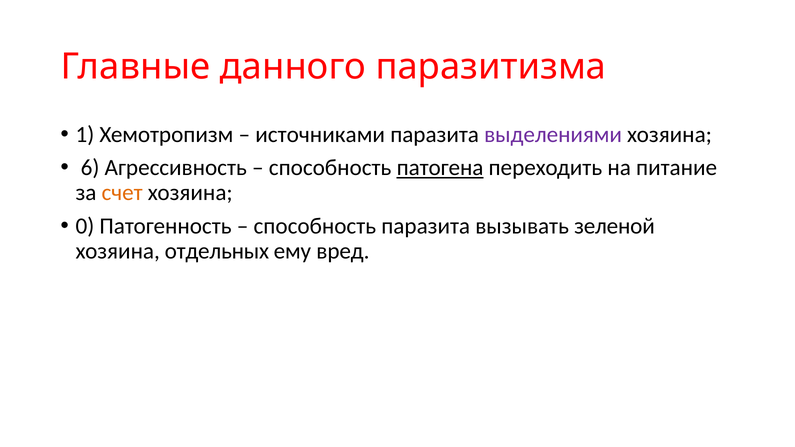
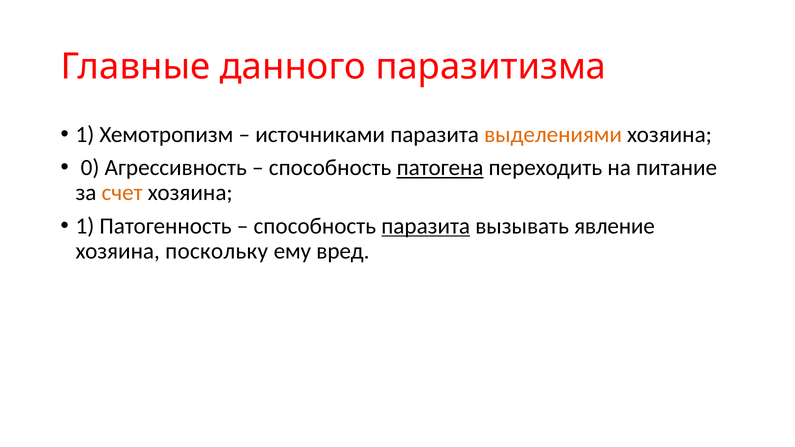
выделениями colour: purple -> orange
6: 6 -> 0
0 at (85, 226): 0 -> 1
паразита at (426, 226) underline: none -> present
зеленой: зеленой -> явление
отдельных: отдельных -> поскольку
